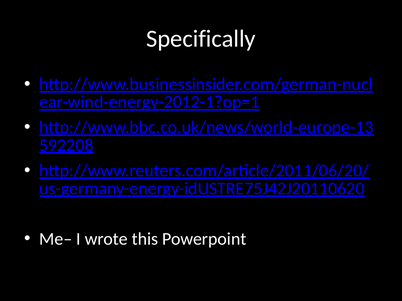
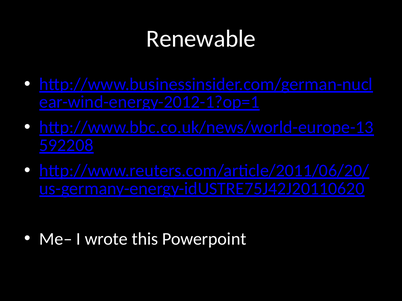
Specifically: Specifically -> Renewable
